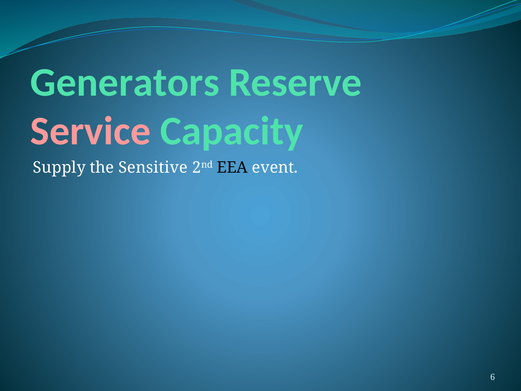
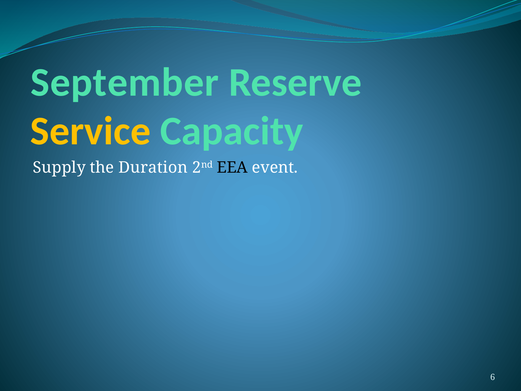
Generators: Generators -> September
Service colour: pink -> yellow
Sensitive: Sensitive -> Duration
